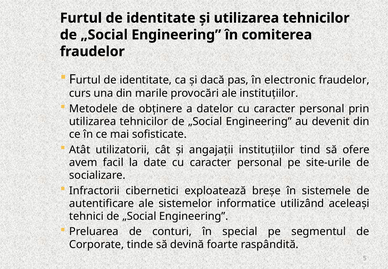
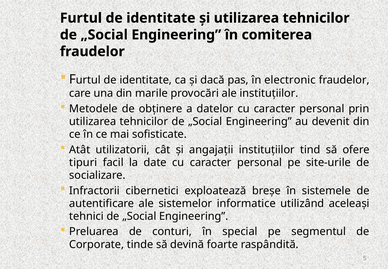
curs: curs -> care
avem: avem -> tipuri
